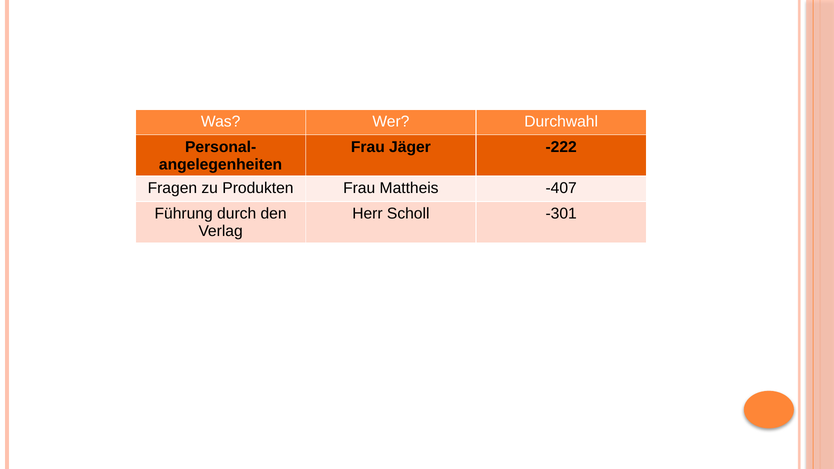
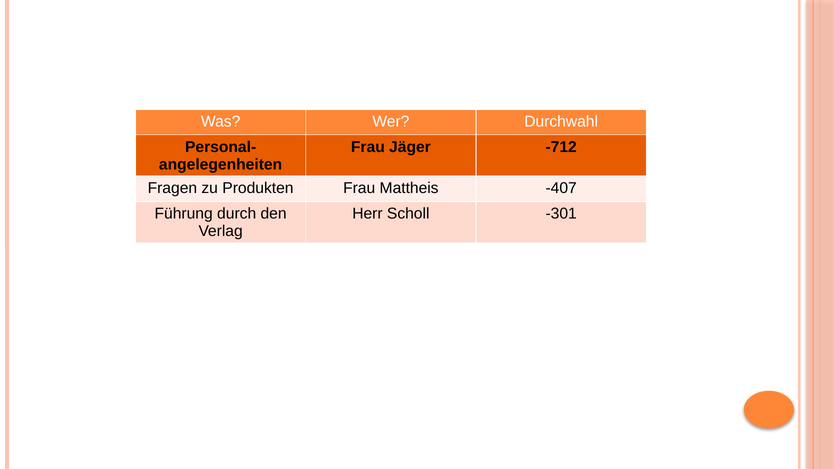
-222: -222 -> -712
